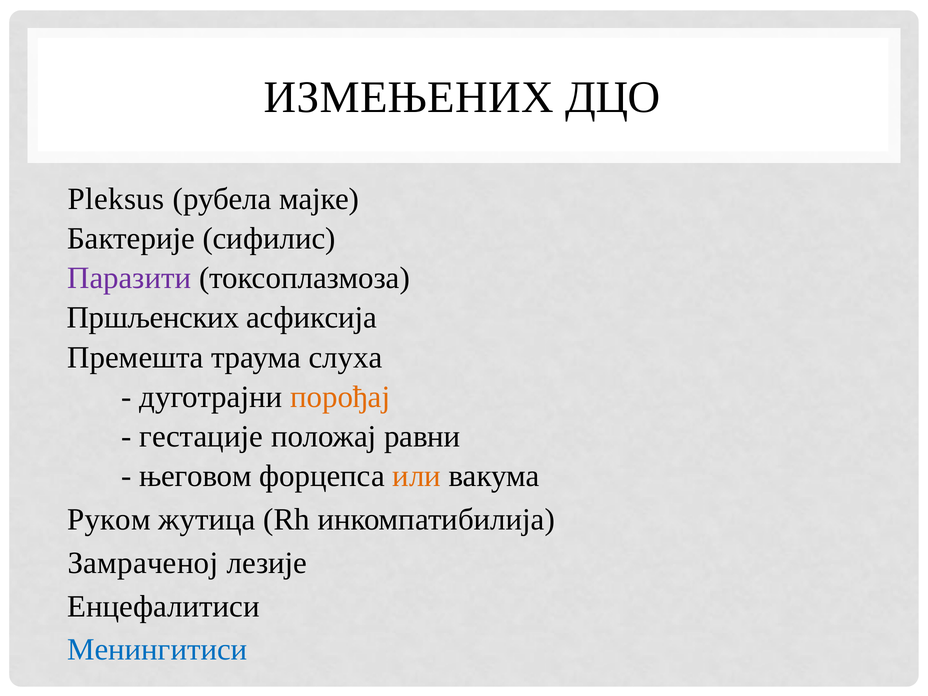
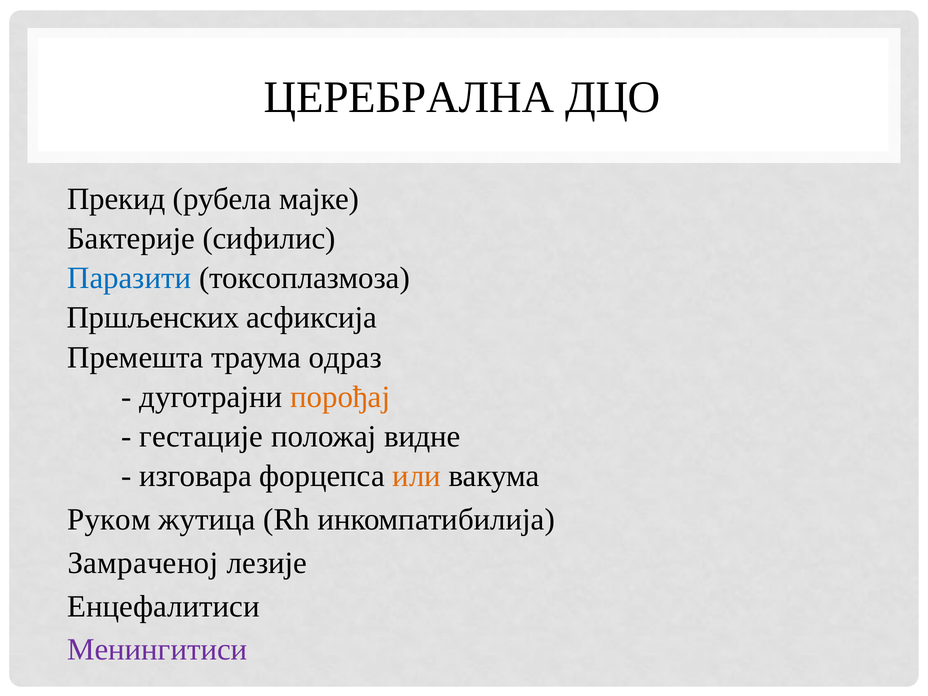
ИЗМЕЊЕНИХ: ИЗМЕЊЕНИХ -> ЦЕРЕБРАЛНА
Pleksus: Pleksus -> Прекид
Паразити colour: purple -> blue
слуха: слуха -> одраз
равни: равни -> видне
његовом: његовом -> изговара
Менингитиси colour: blue -> purple
